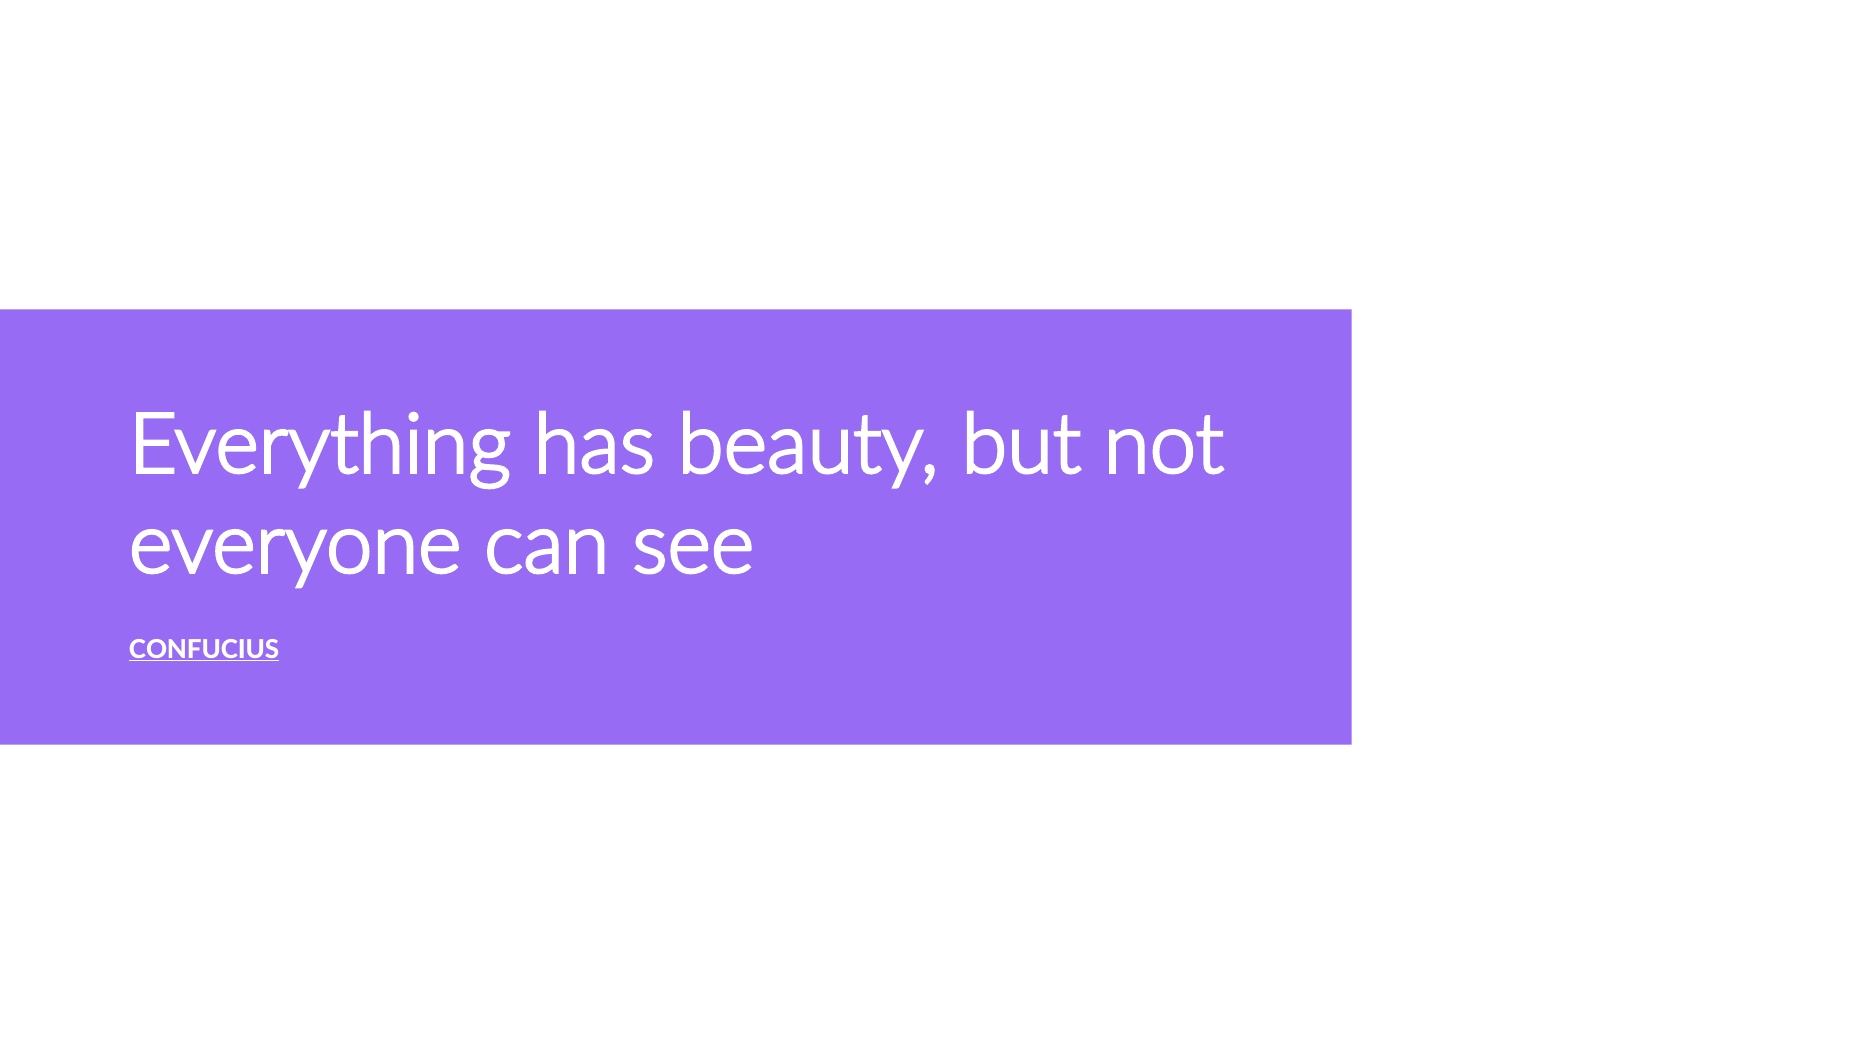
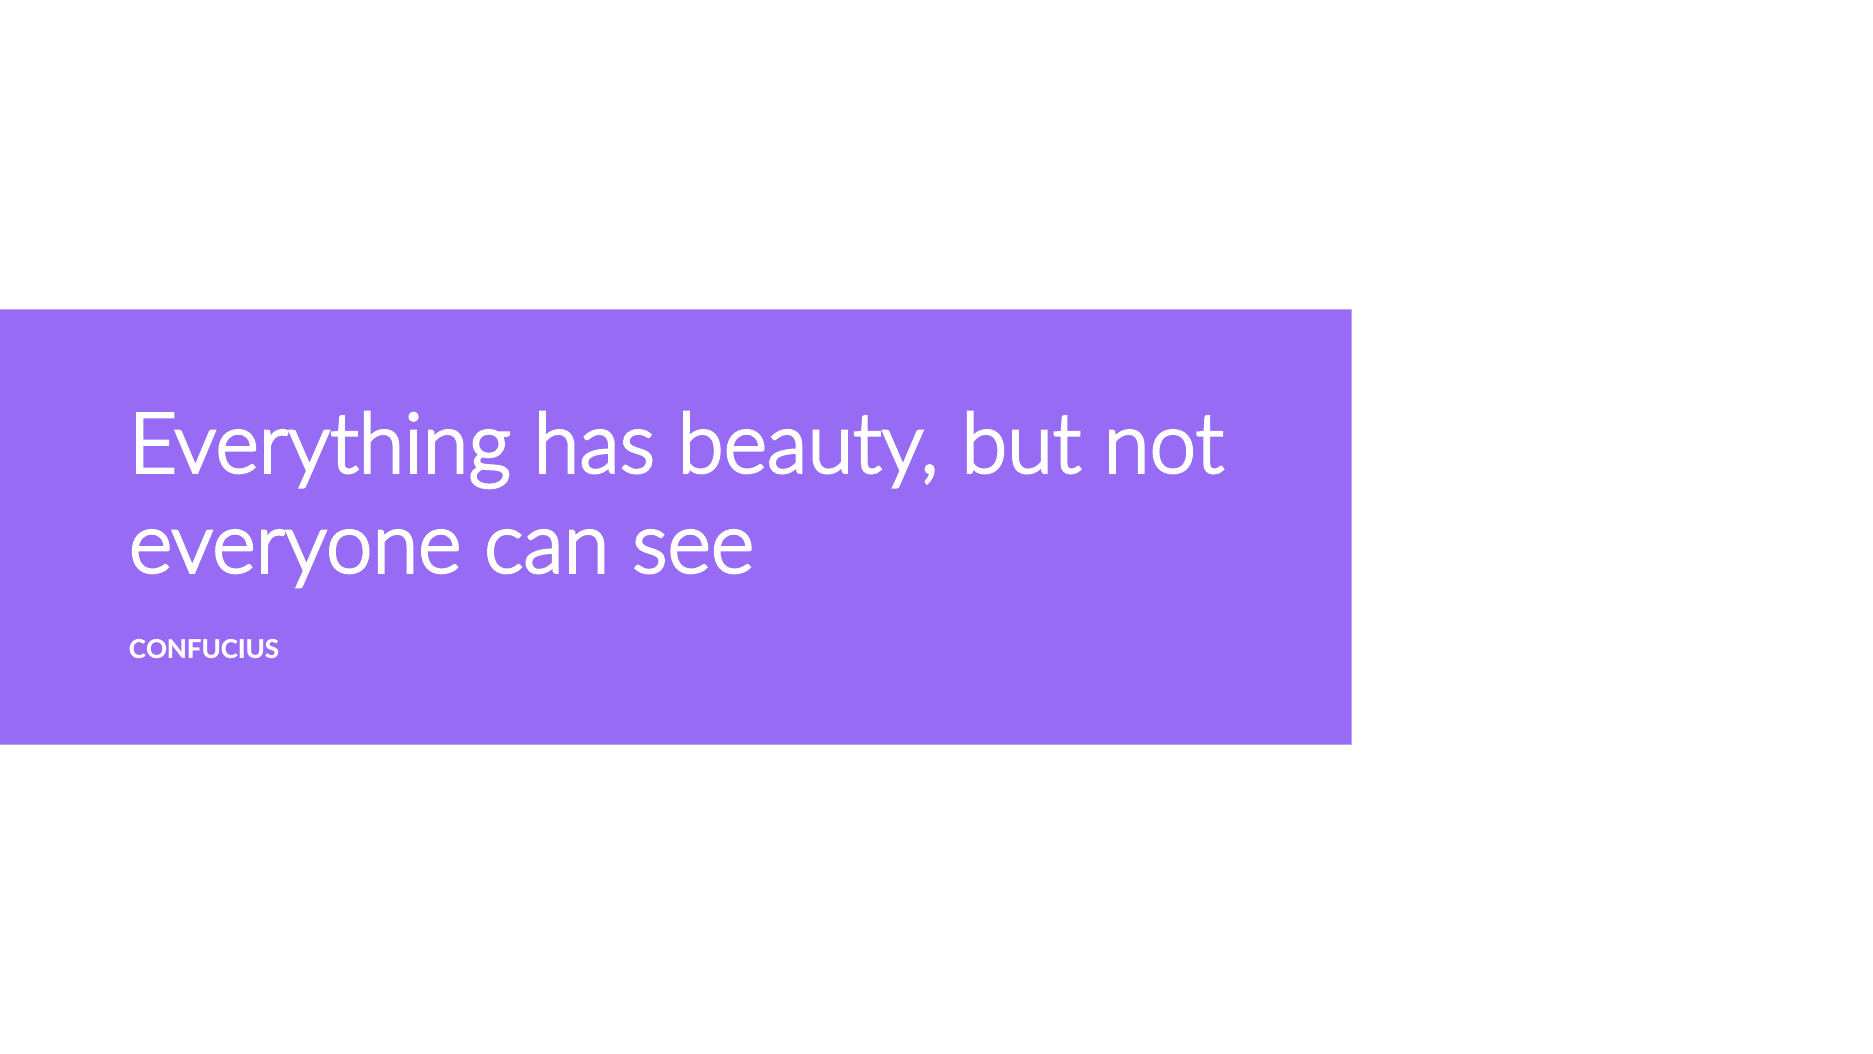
CONFUCIUS underline: present -> none
